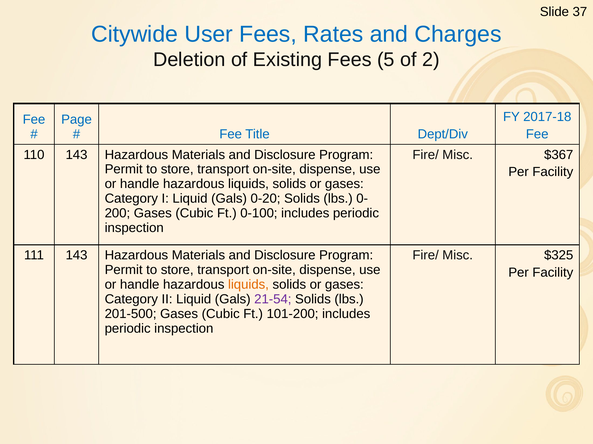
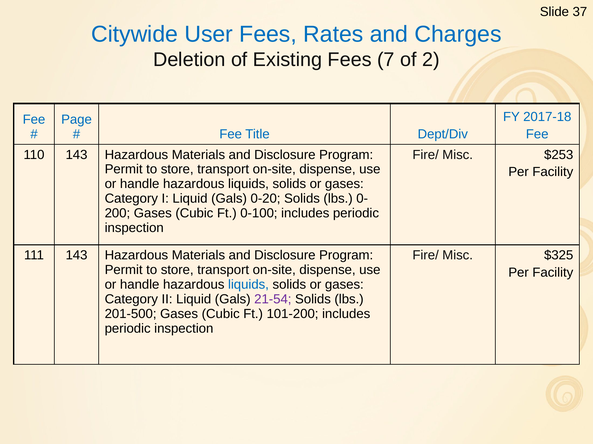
5: 5 -> 7
$367: $367 -> $253
liquids at (248, 285) colour: orange -> blue
